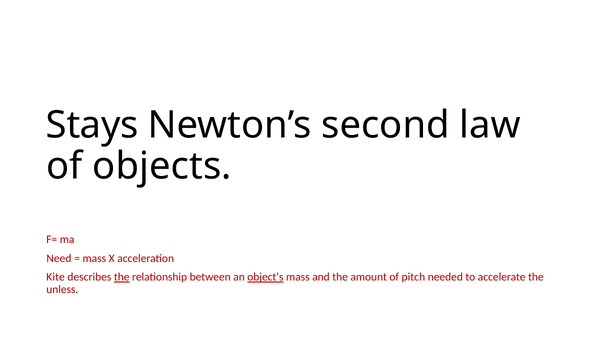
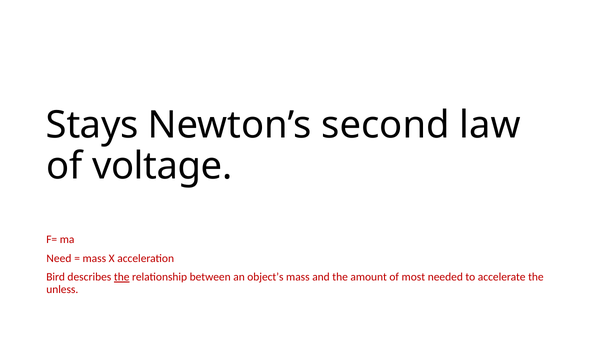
objects: objects -> voltage
Kite: Kite -> Bird
object’s underline: present -> none
pitch: pitch -> most
